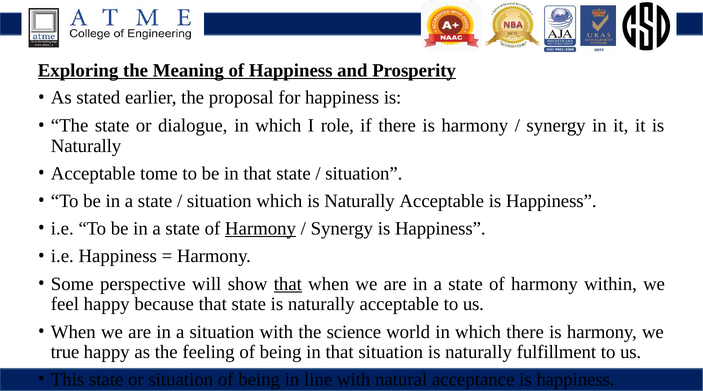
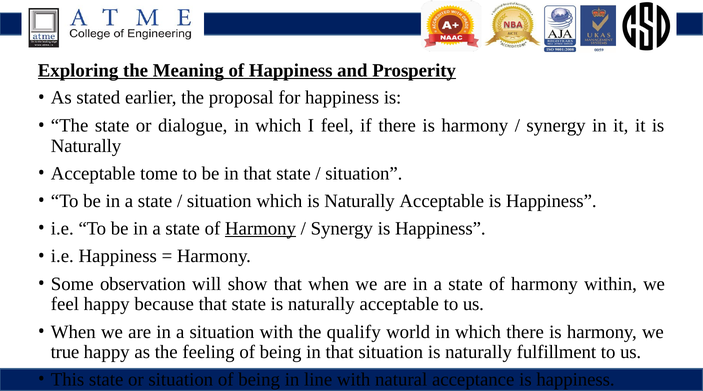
I role: role -> feel
perspective: perspective -> observation
that at (288, 284) underline: present -> none
science: science -> qualify
